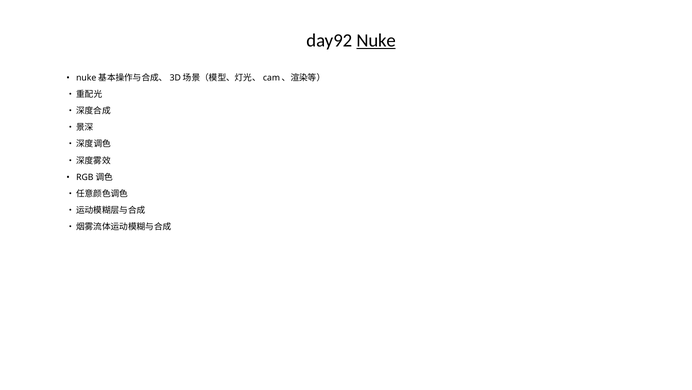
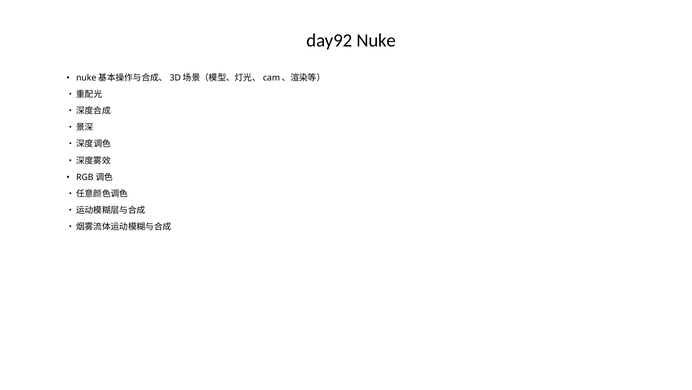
Nuke underline: present -> none
